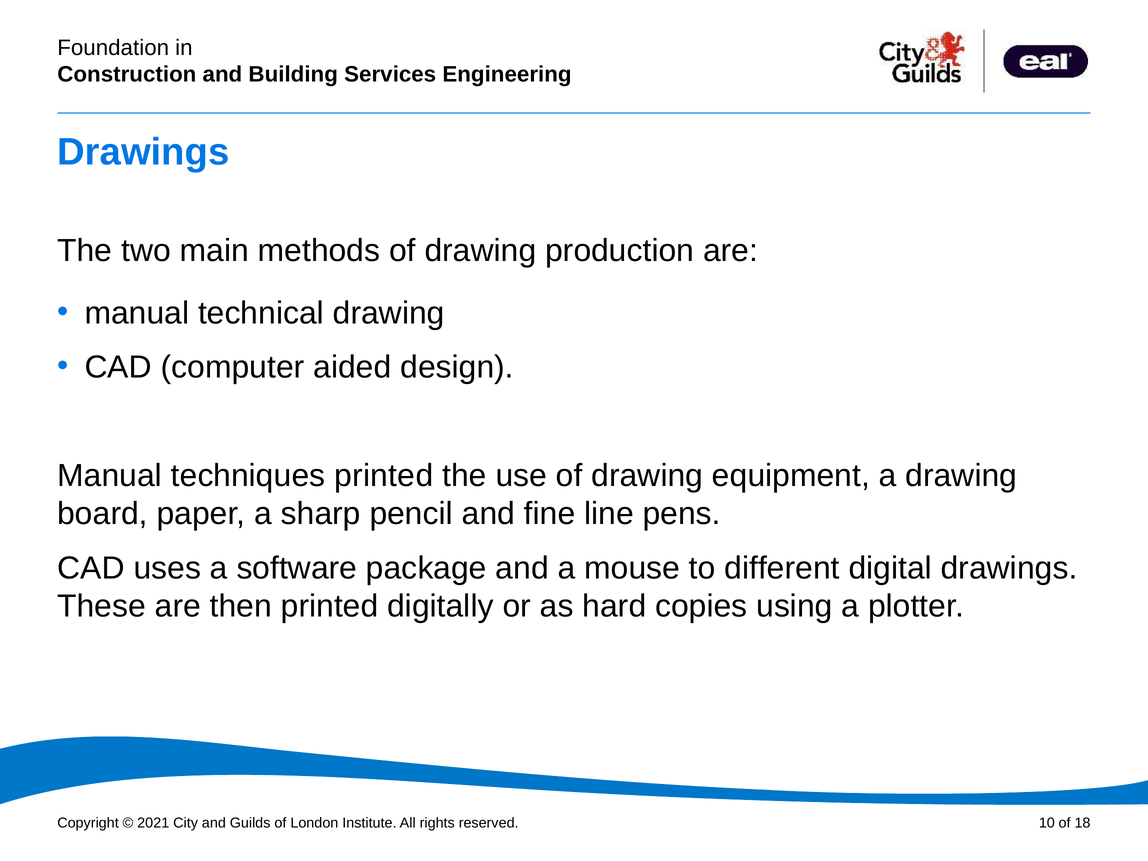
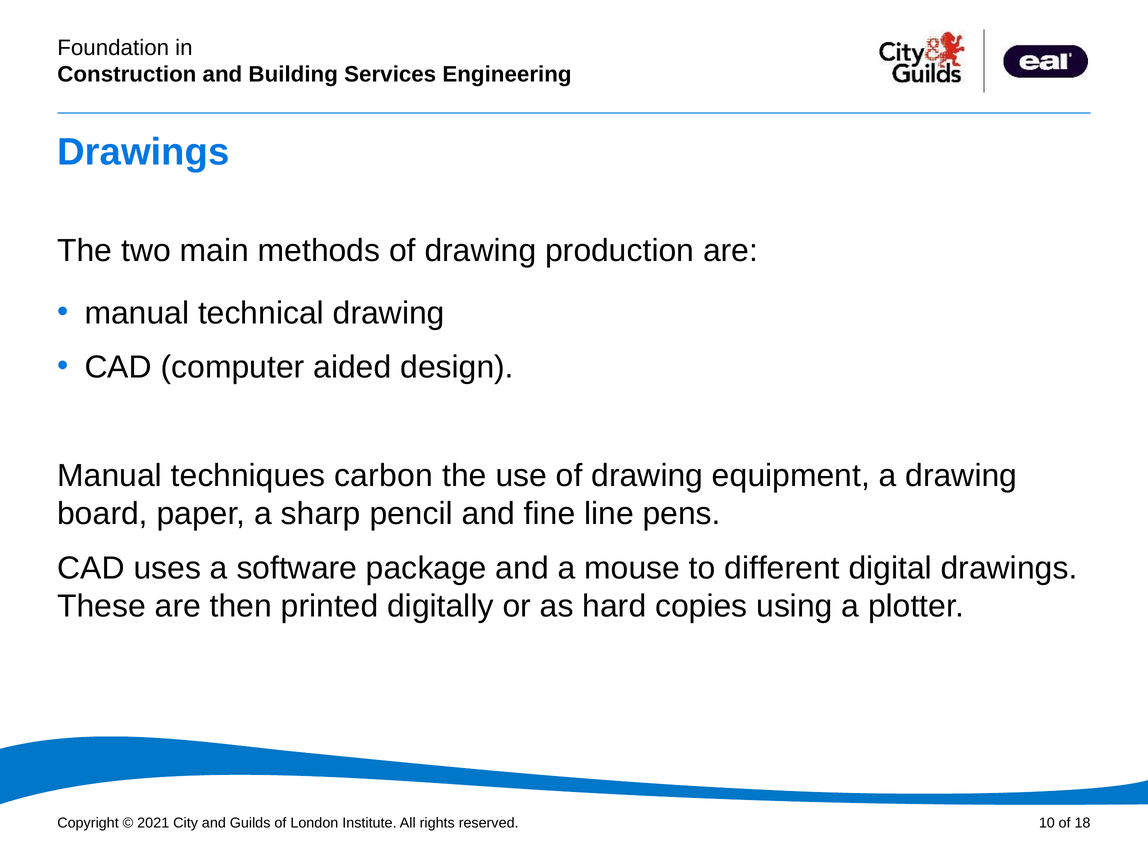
techniques printed: printed -> carbon
